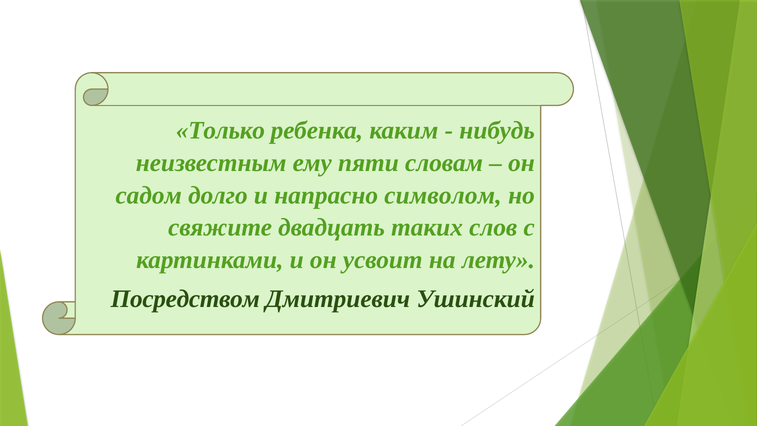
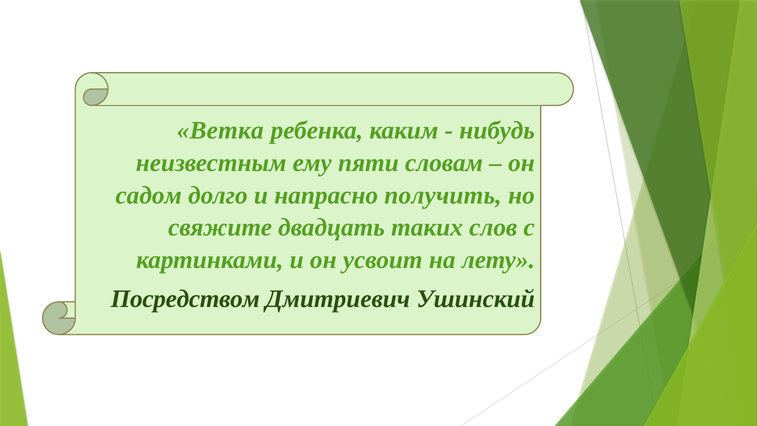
Только: Только -> Ветка
символом: символом -> получить
